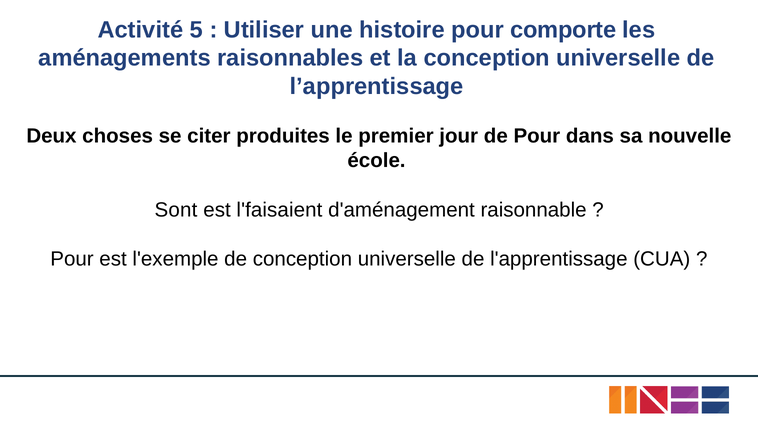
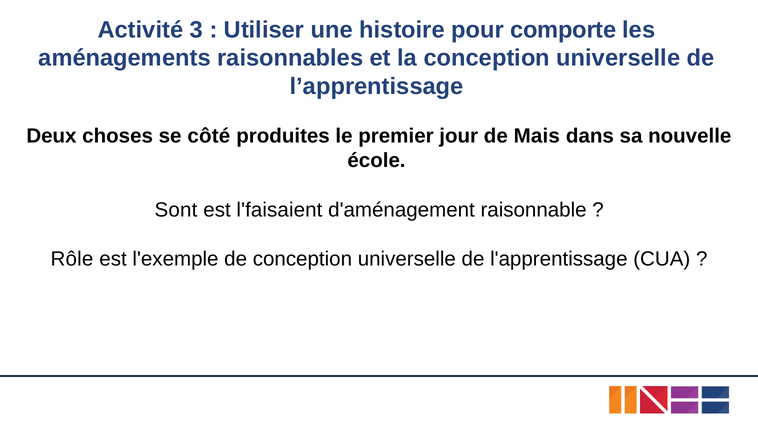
5: 5 -> 3
citer: citer -> côté
de Pour: Pour -> Mais
Pour at (72, 259): Pour -> Rôle
